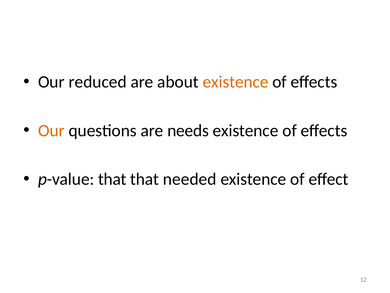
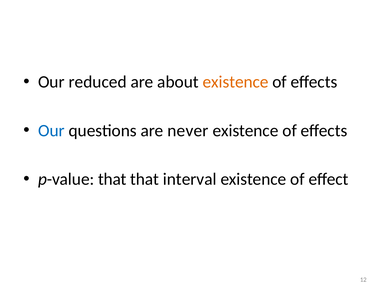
Our at (51, 130) colour: orange -> blue
needs: needs -> never
needed: needed -> interval
